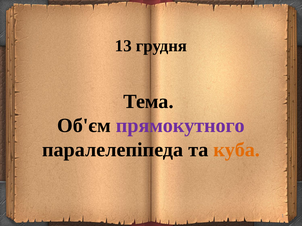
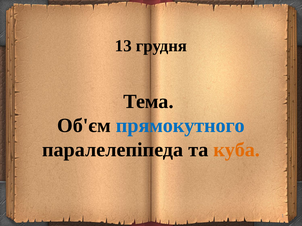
прямокутного colour: purple -> blue
